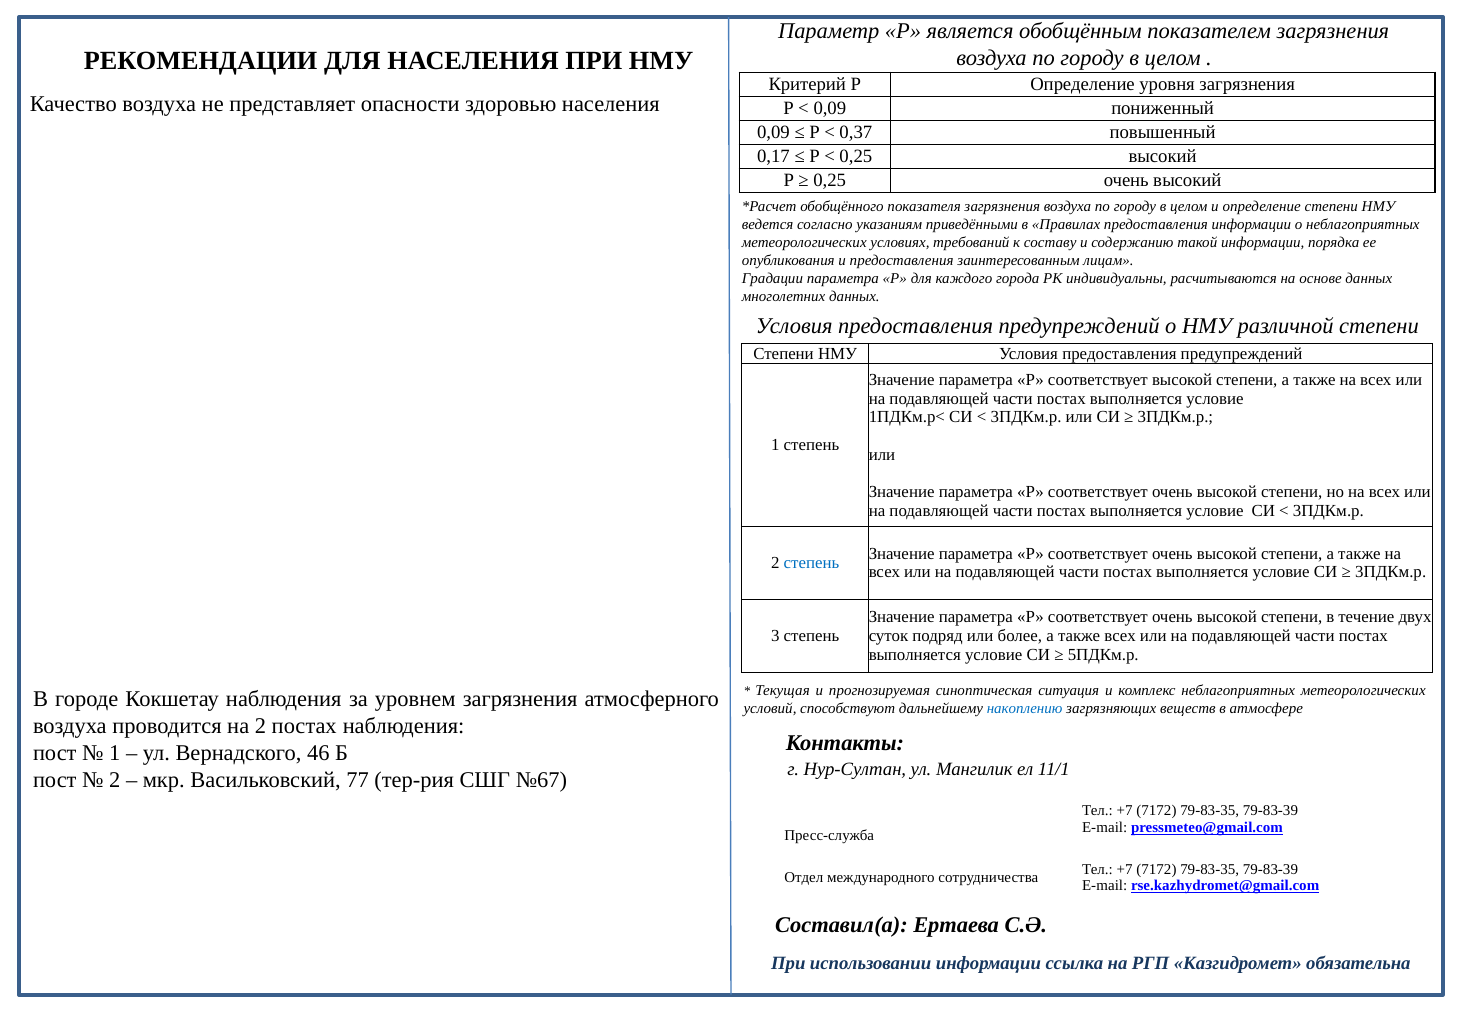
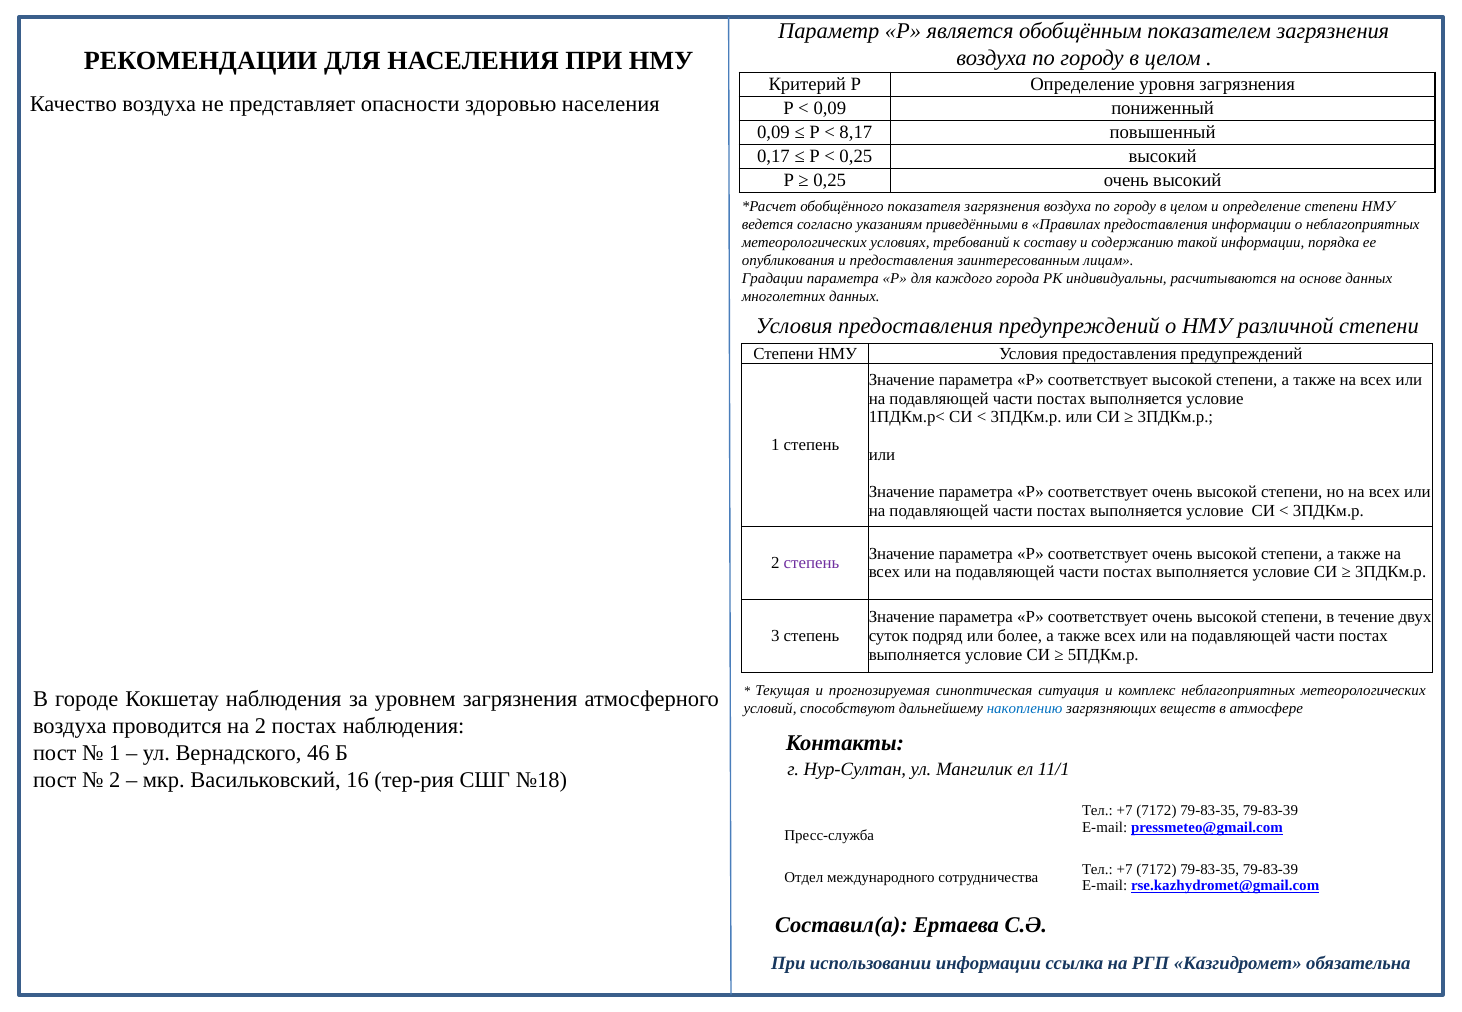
0,37: 0,37 -> 8,17
степень at (812, 563) colour: blue -> purple
77: 77 -> 16
№67: №67 -> №18
